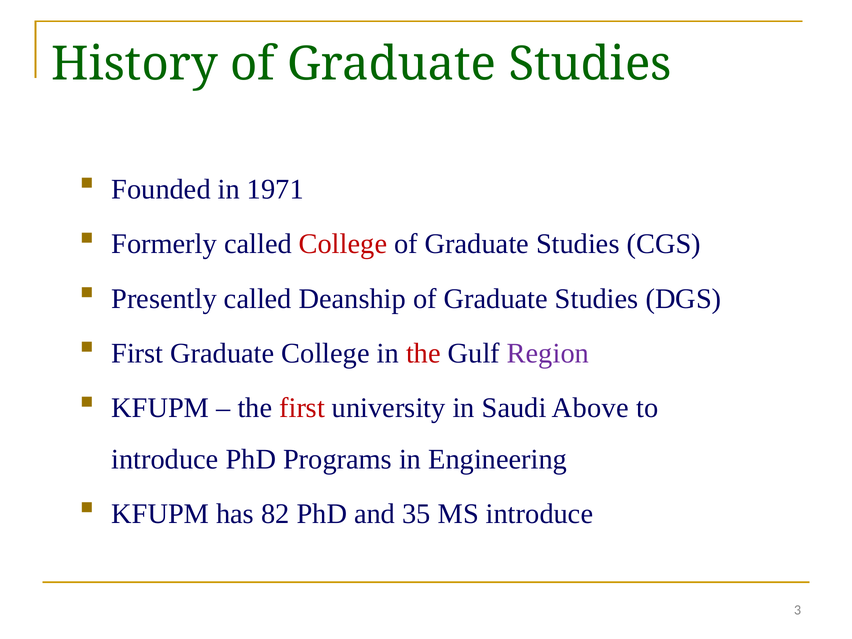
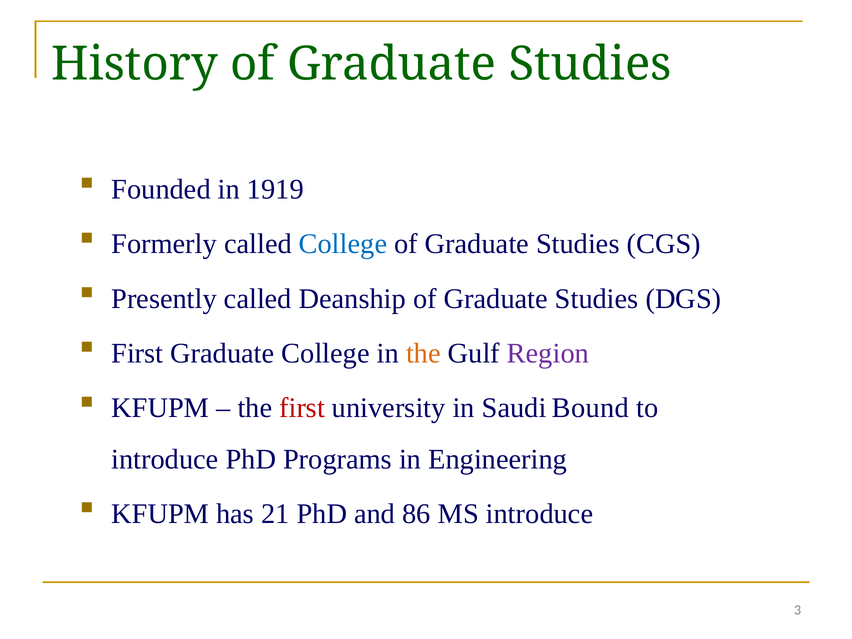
1971: 1971 -> 1919
College at (343, 244) colour: red -> blue
the at (423, 353) colour: red -> orange
Above: Above -> Bound
82: 82 -> 21
35: 35 -> 86
